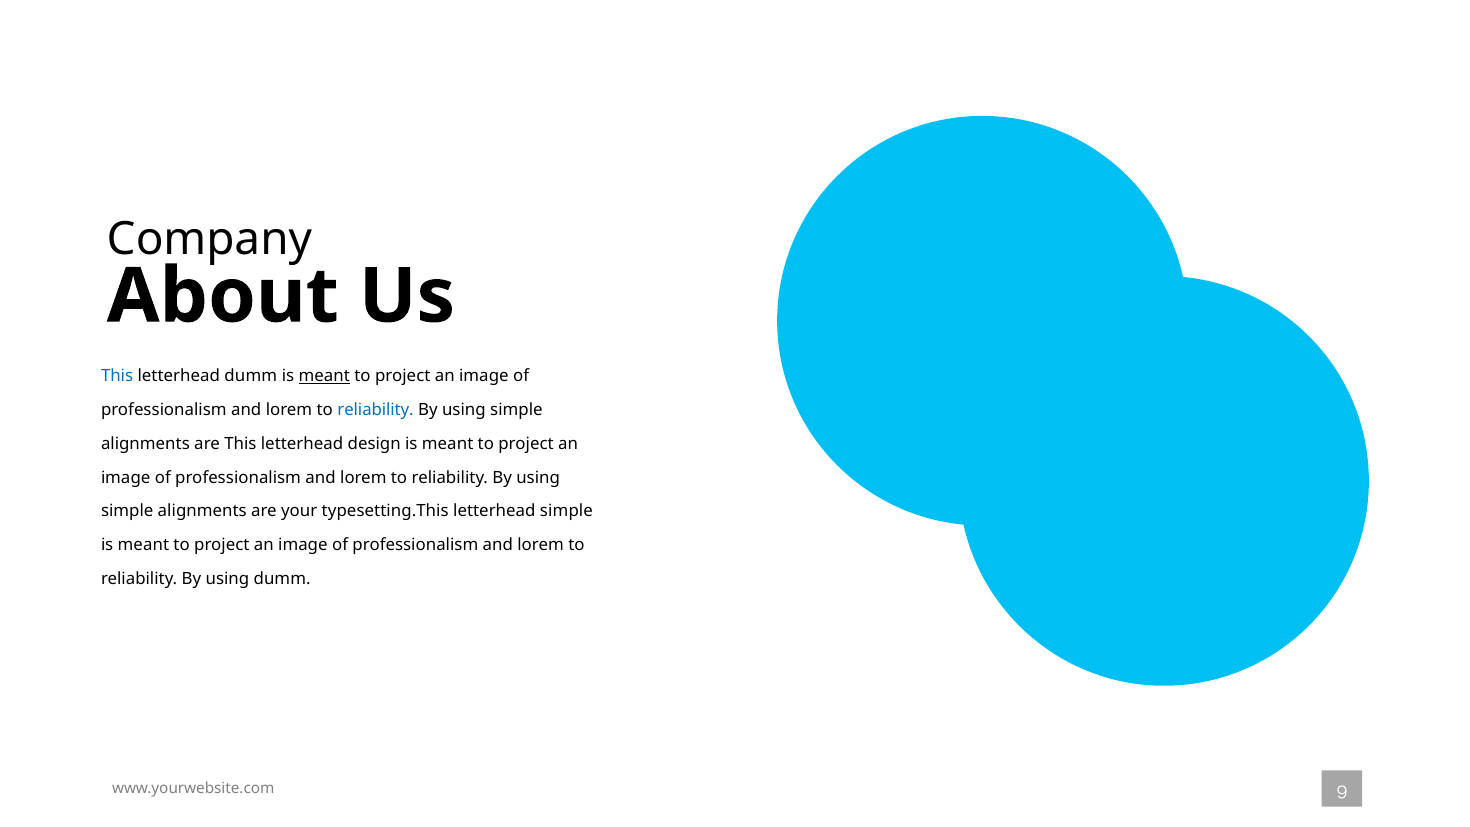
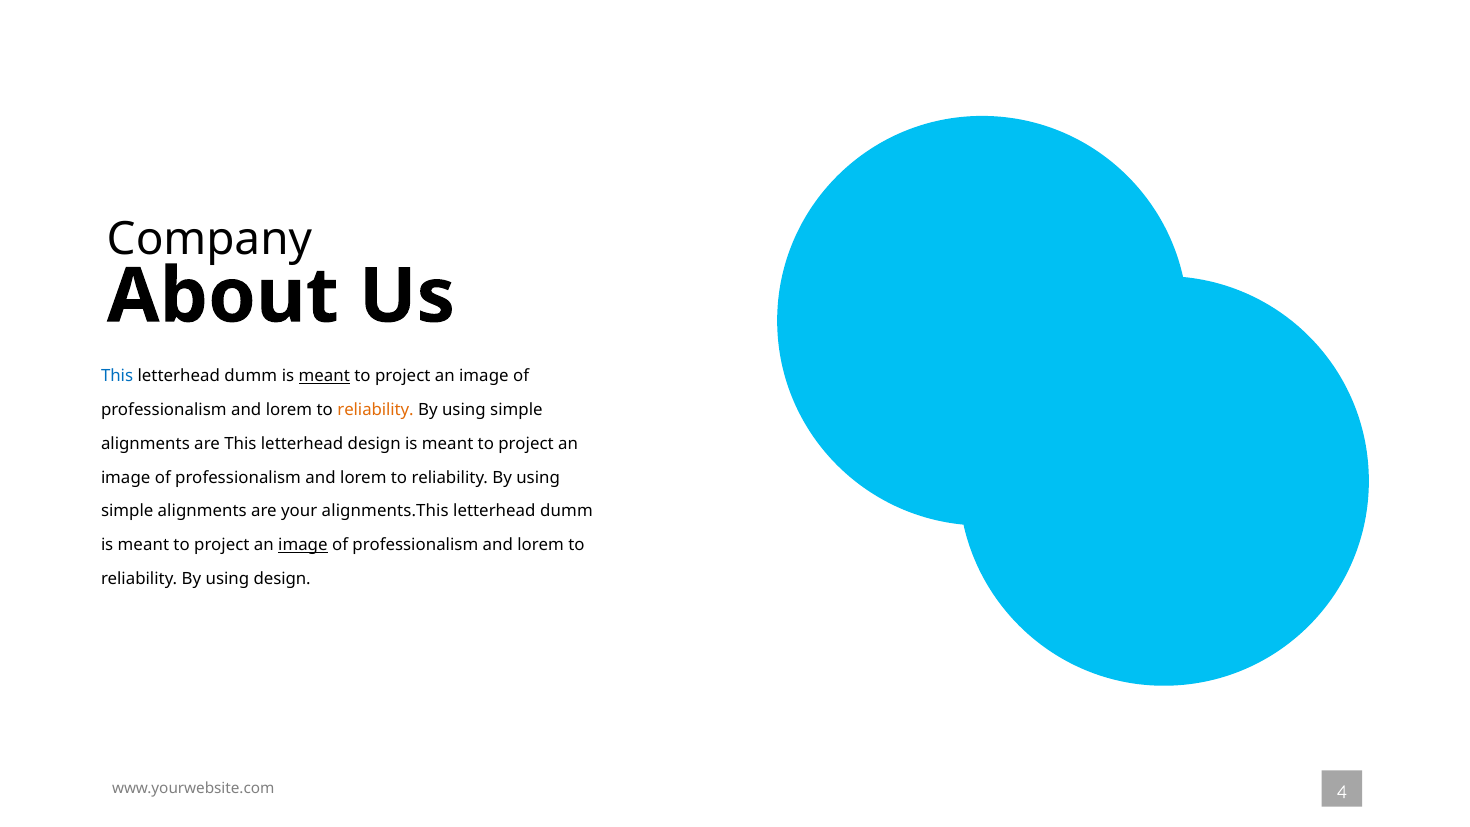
reliability at (376, 410) colour: blue -> orange
typesetting.This: typesetting.This -> alignments.This
simple at (566, 511): simple -> dumm
image at (303, 545) underline: none -> present
using dumm: dumm -> design
9: 9 -> 4
